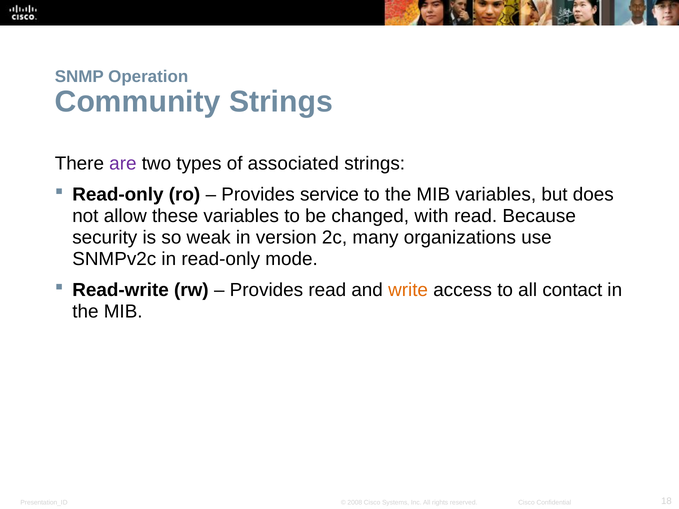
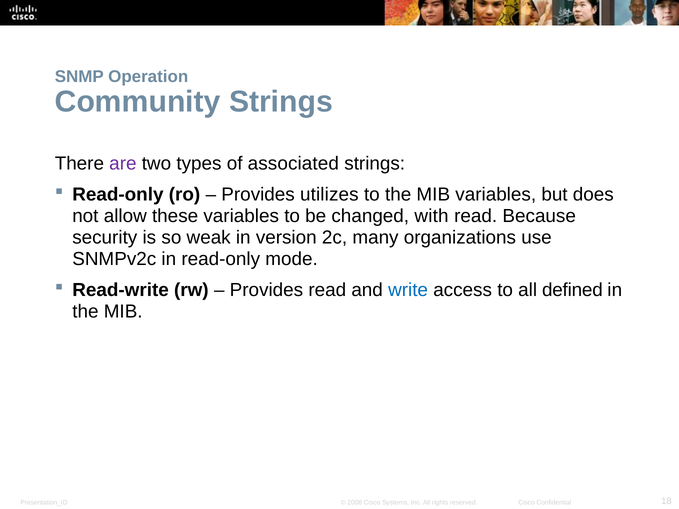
service: service -> utilizes
write colour: orange -> blue
contact: contact -> defined
